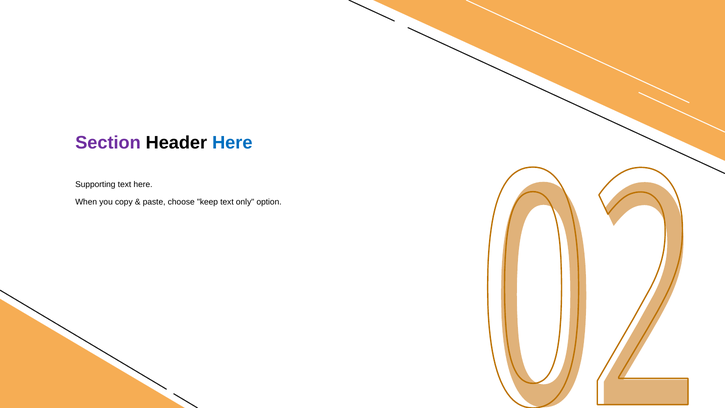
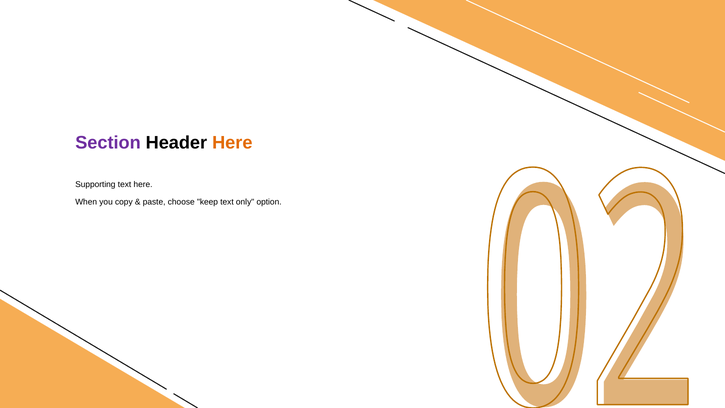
Here at (232, 143) colour: blue -> orange
